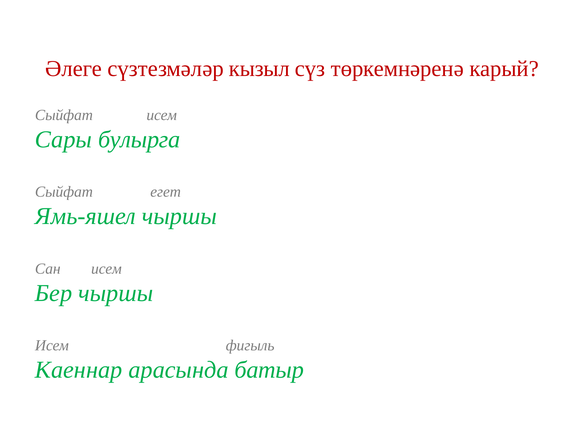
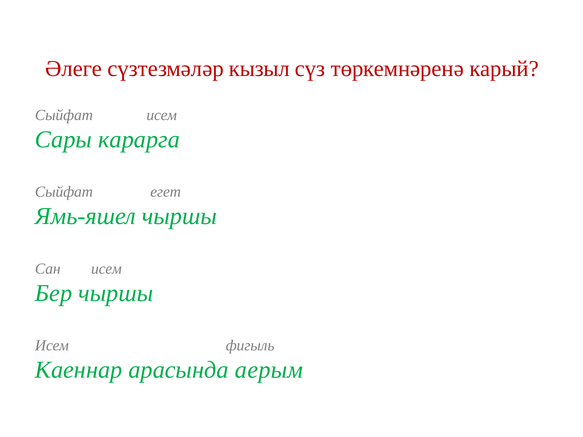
булырга: булырга -> карарга
батыр: батыр -> аерым
